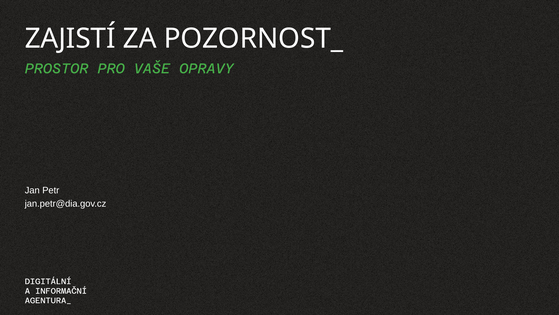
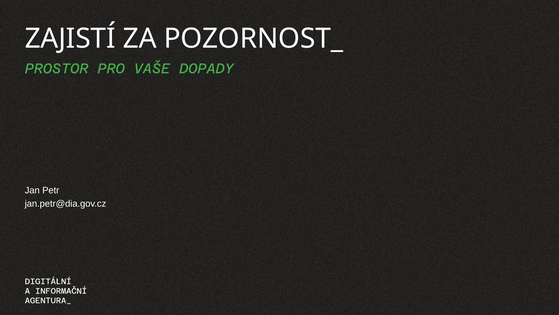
OPRAVY: OPRAVY -> DOPADY
